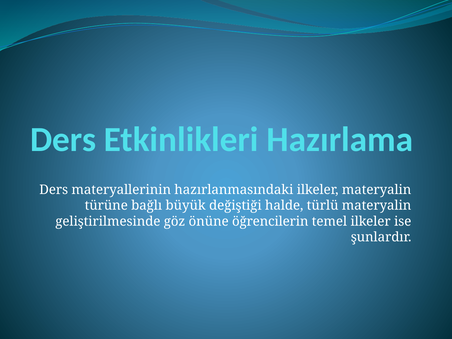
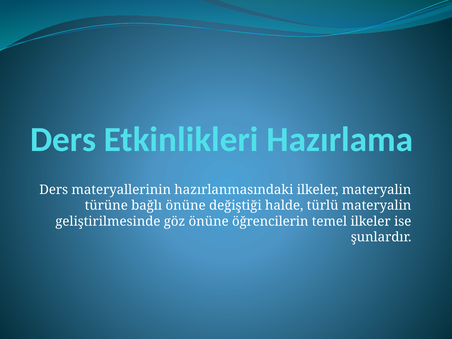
bağlı büyük: büyük -> önüne
